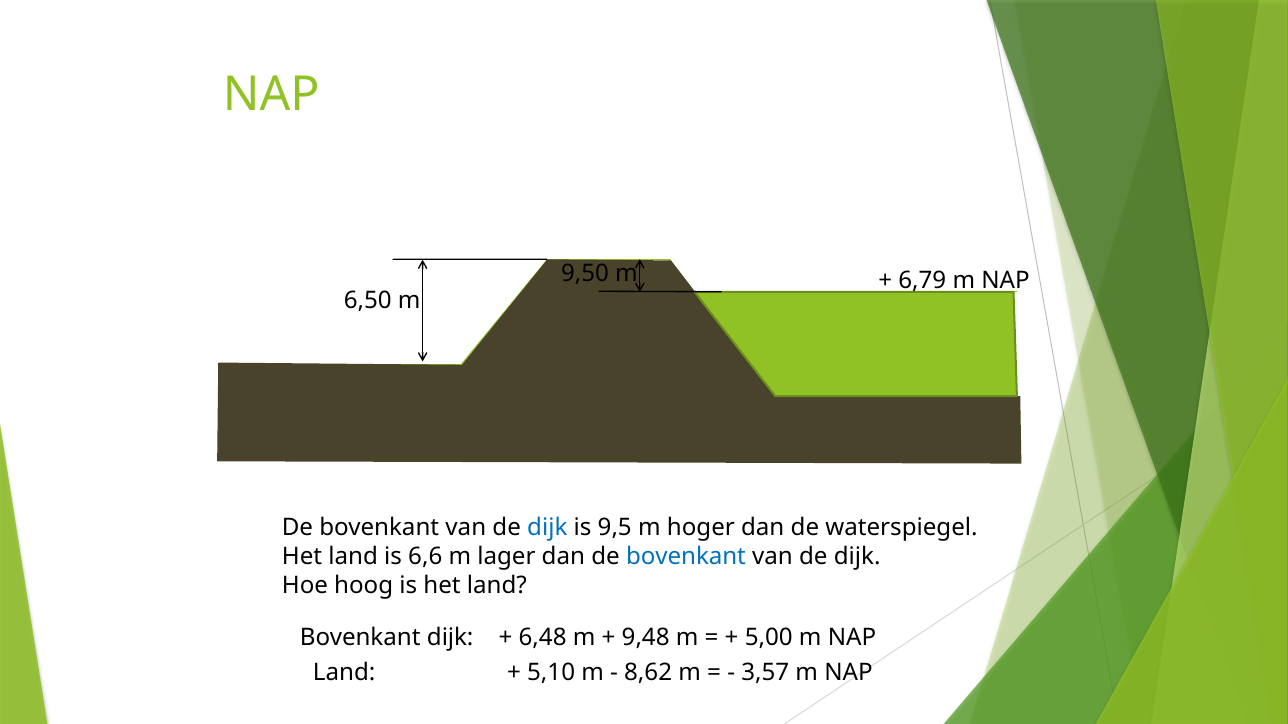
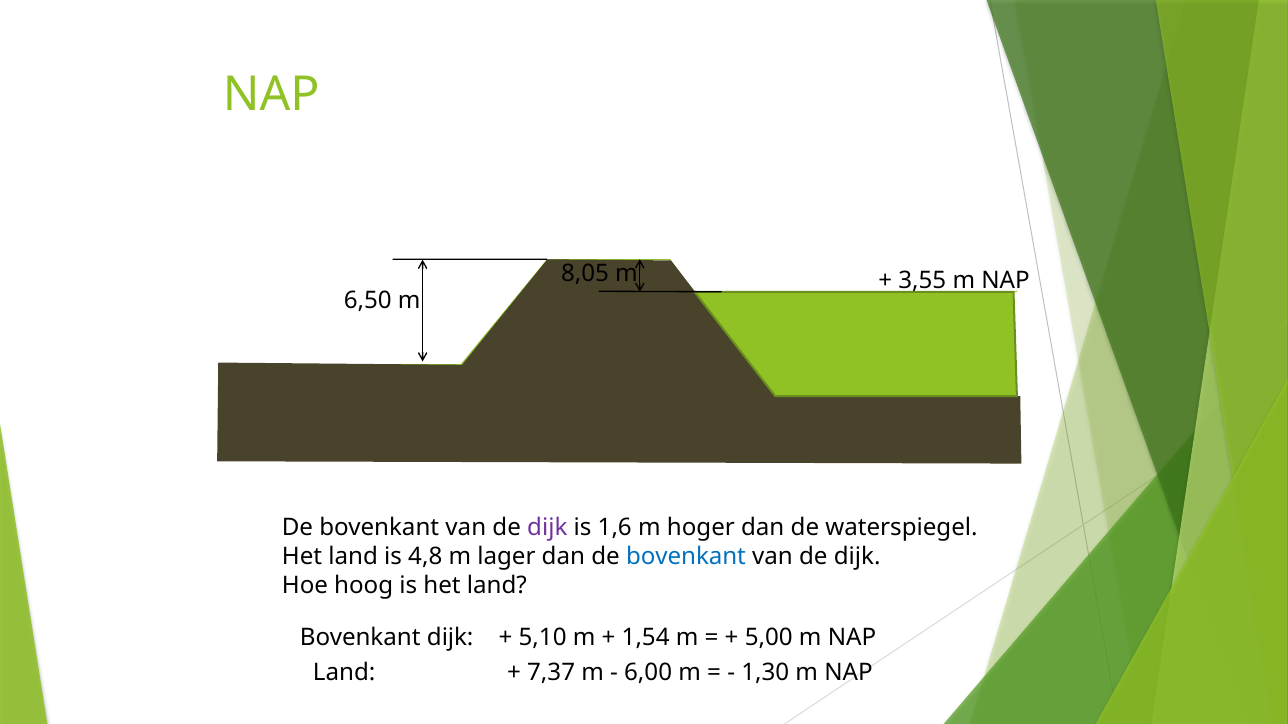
9,50: 9,50 -> 8,05
6,79: 6,79 -> 3,55
dijk at (547, 528) colour: blue -> purple
9,5: 9,5 -> 1,6
6,6: 6,6 -> 4,8
6,48: 6,48 -> 5,10
9,48: 9,48 -> 1,54
5,10: 5,10 -> 7,37
8,62: 8,62 -> 6,00
3,57: 3,57 -> 1,30
